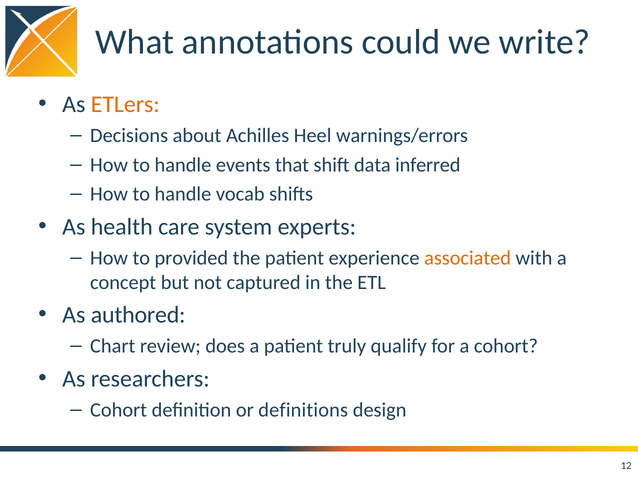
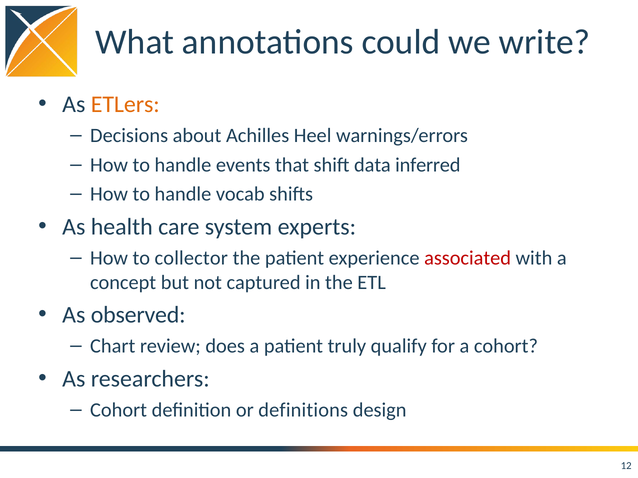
provided: provided -> collector
associated colour: orange -> red
authored: authored -> observed
